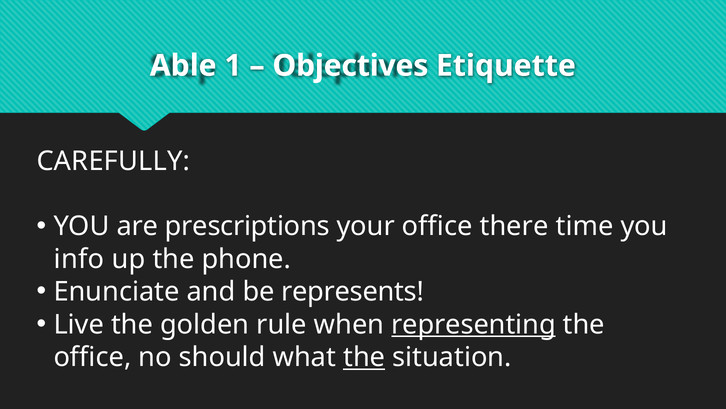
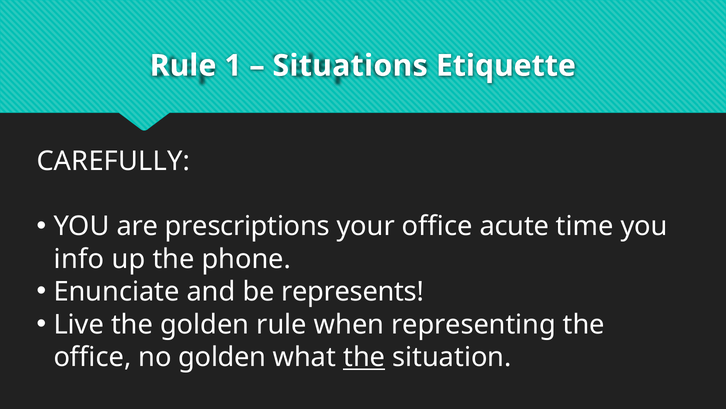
Able at (183, 66): Able -> Rule
Objectives: Objectives -> Situations
there: there -> acute
representing underline: present -> none
no should: should -> golden
